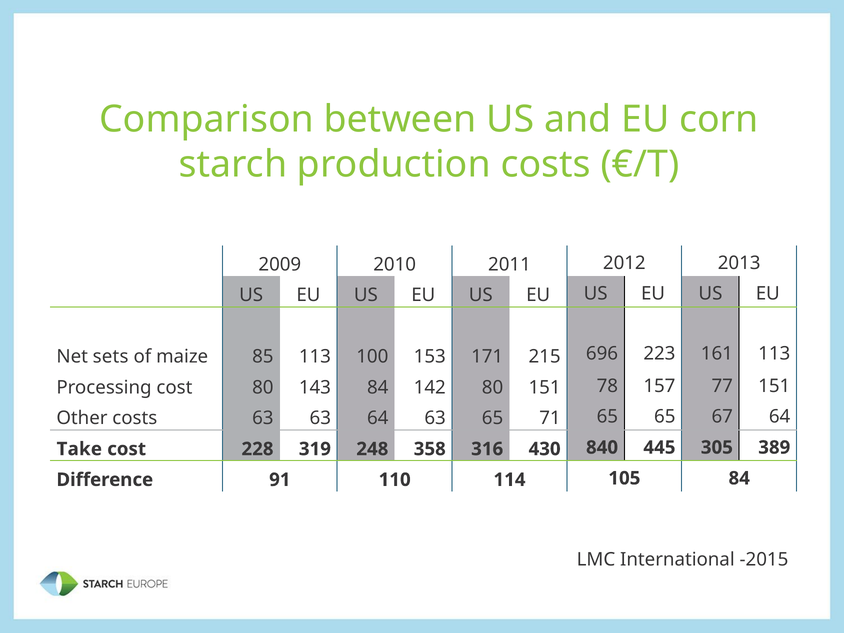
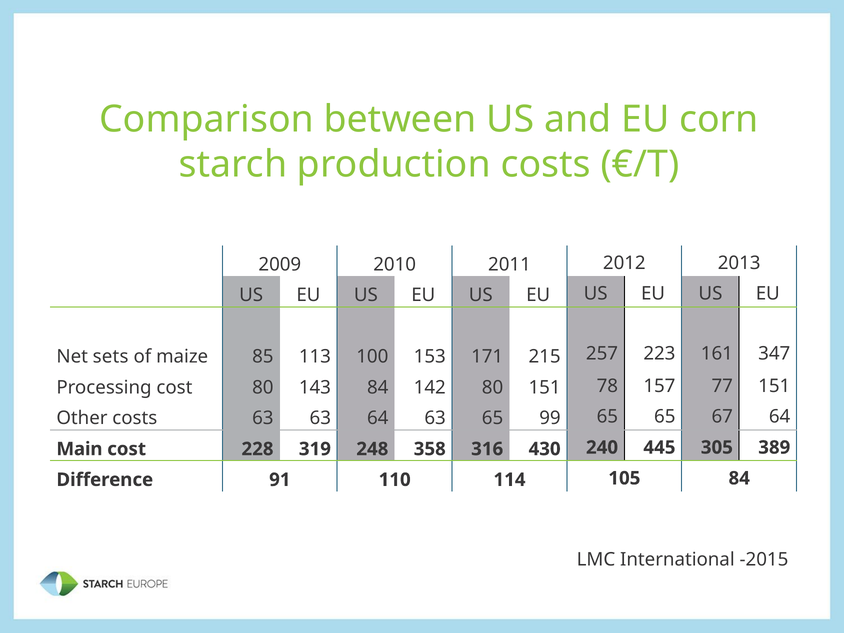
696: 696 -> 257
161 113: 113 -> 347
71: 71 -> 99
Take: Take -> Main
840: 840 -> 240
